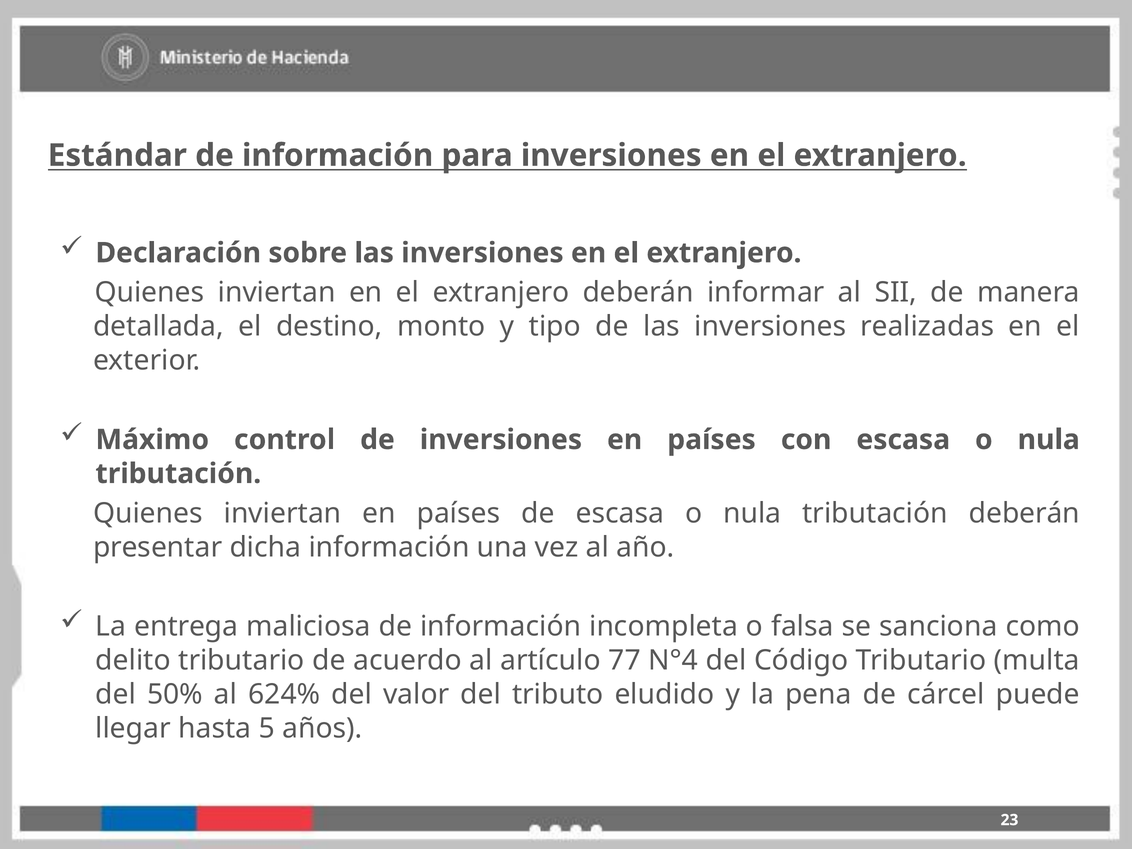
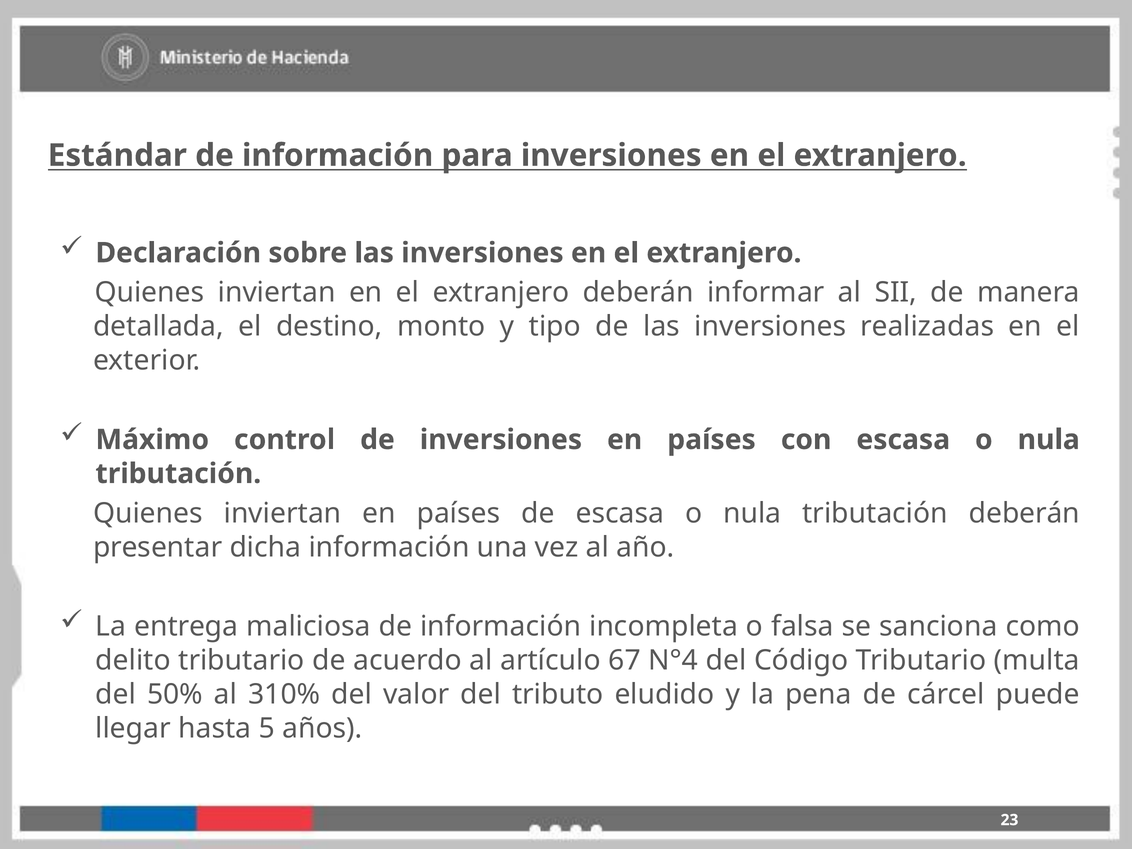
77: 77 -> 67
624%: 624% -> 310%
